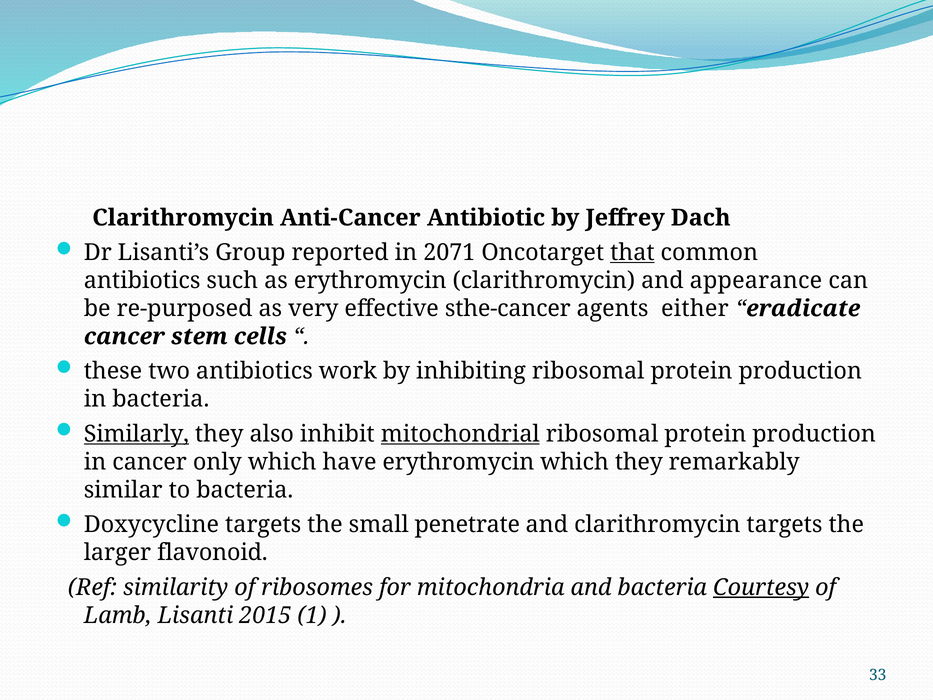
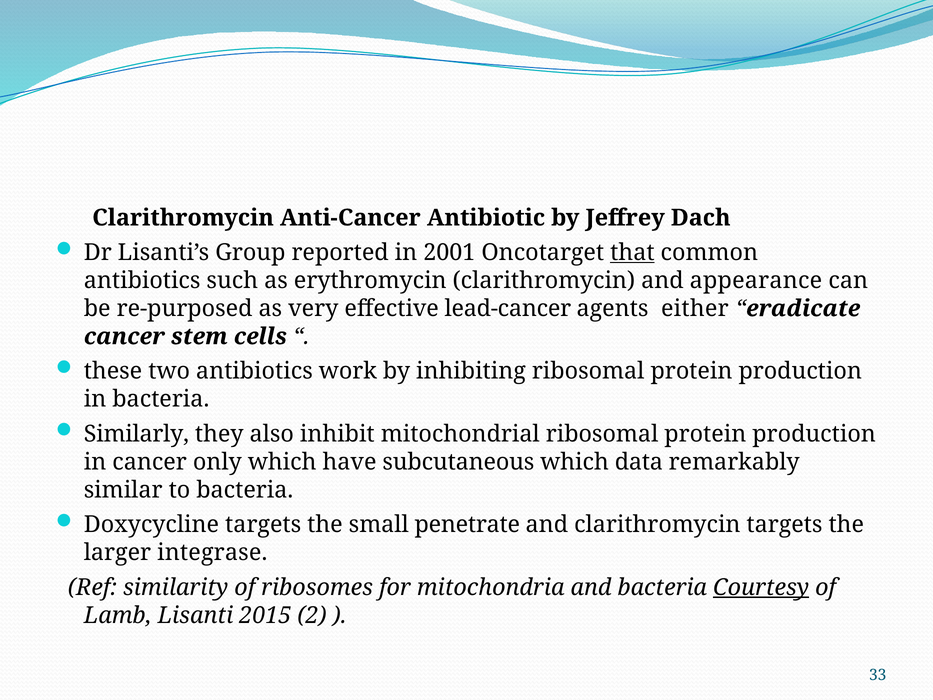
2071: 2071 -> 2001
sthe-cancer: sthe-cancer -> lead-cancer
Similarly underline: present -> none
mitochondrial underline: present -> none
have erythromycin: erythromycin -> subcutaneous
which they: they -> data
flavonoid: flavonoid -> integrase
1: 1 -> 2
